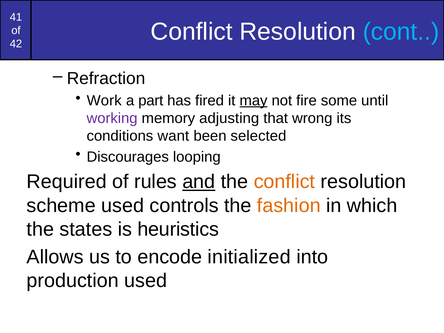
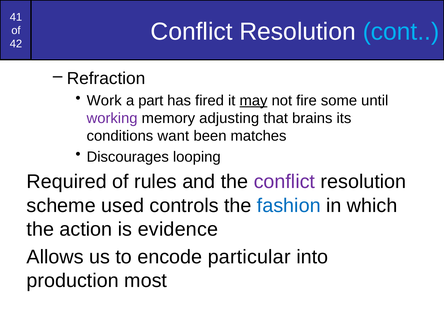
wrong: wrong -> brains
selected: selected -> matches
and underline: present -> none
conflict at (284, 182) colour: orange -> purple
fashion colour: orange -> blue
states: states -> action
heuristics: heuristics -> evidence
initialized: initialized -> particular
production used: used -> most
